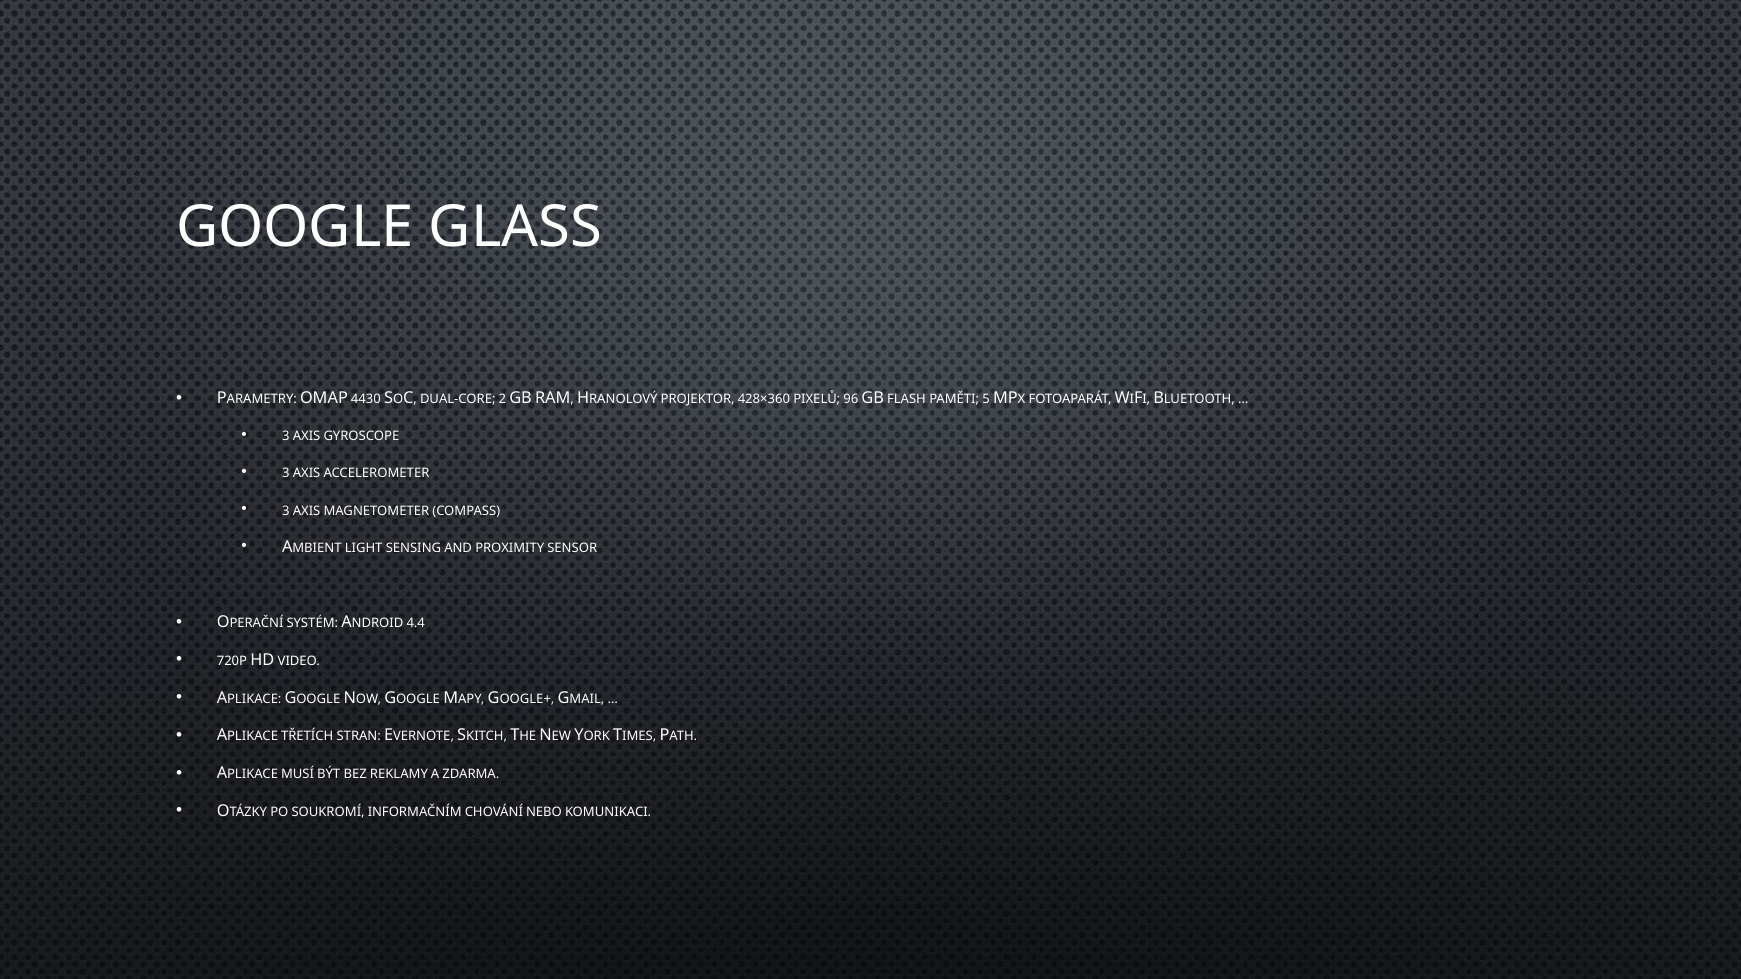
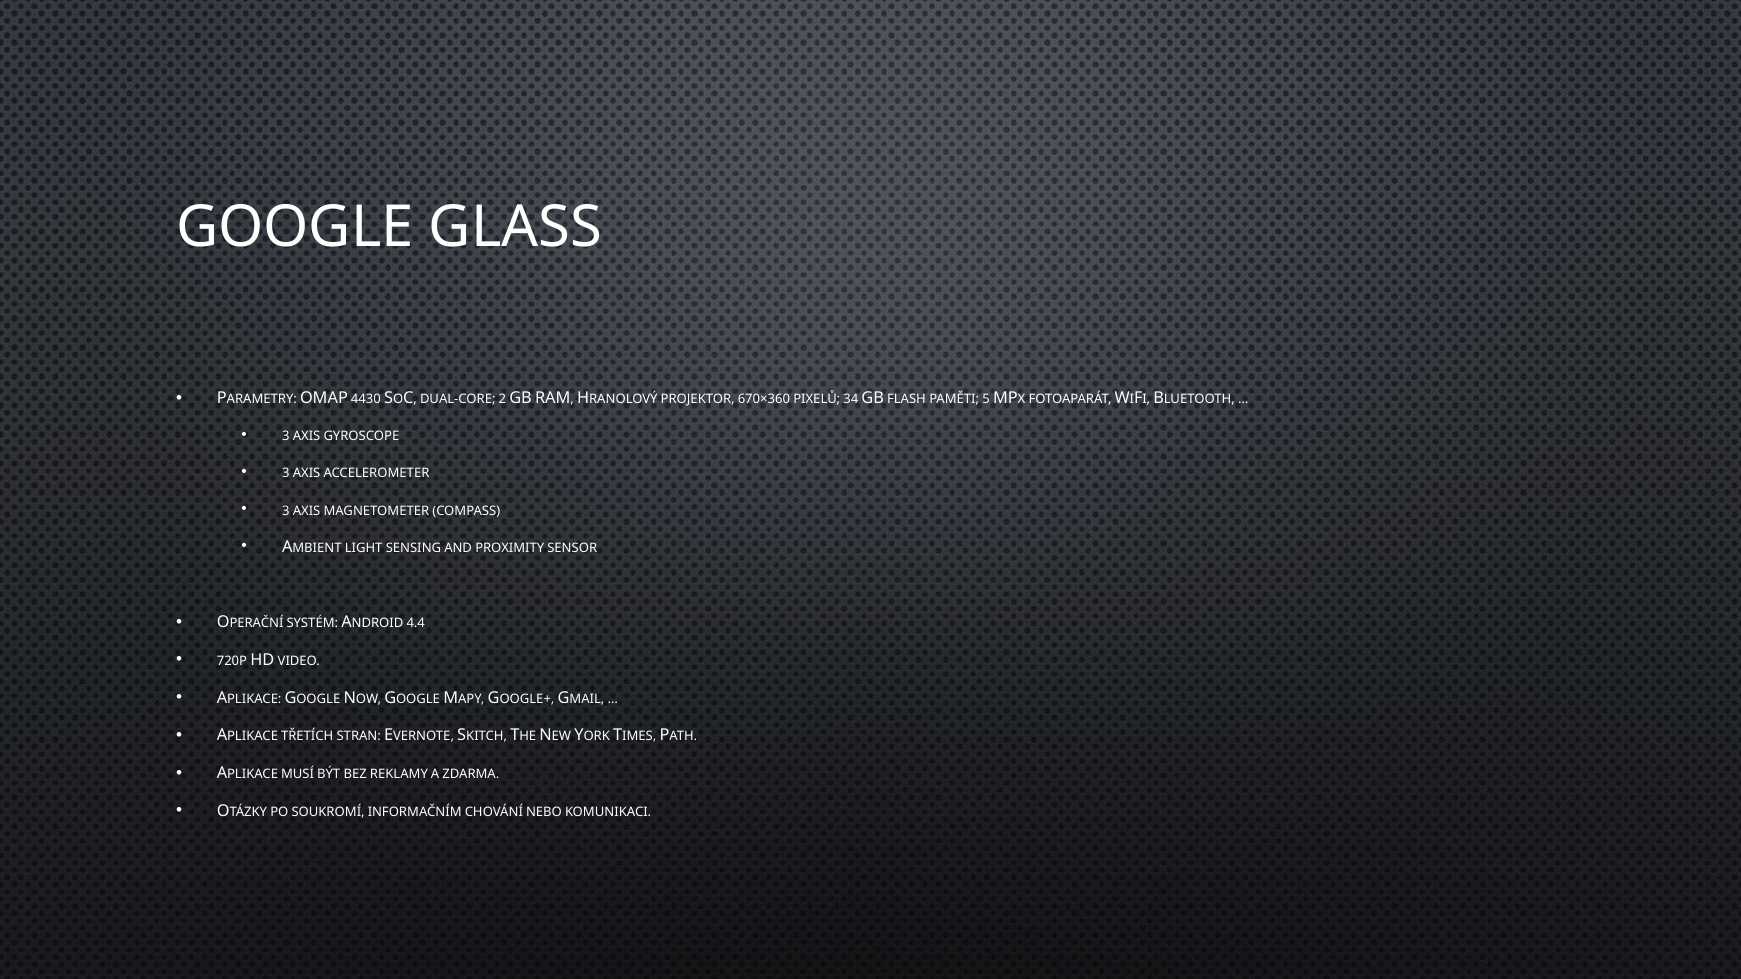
428×360: 428×360 -> 670×360
96: 96 -> 34
